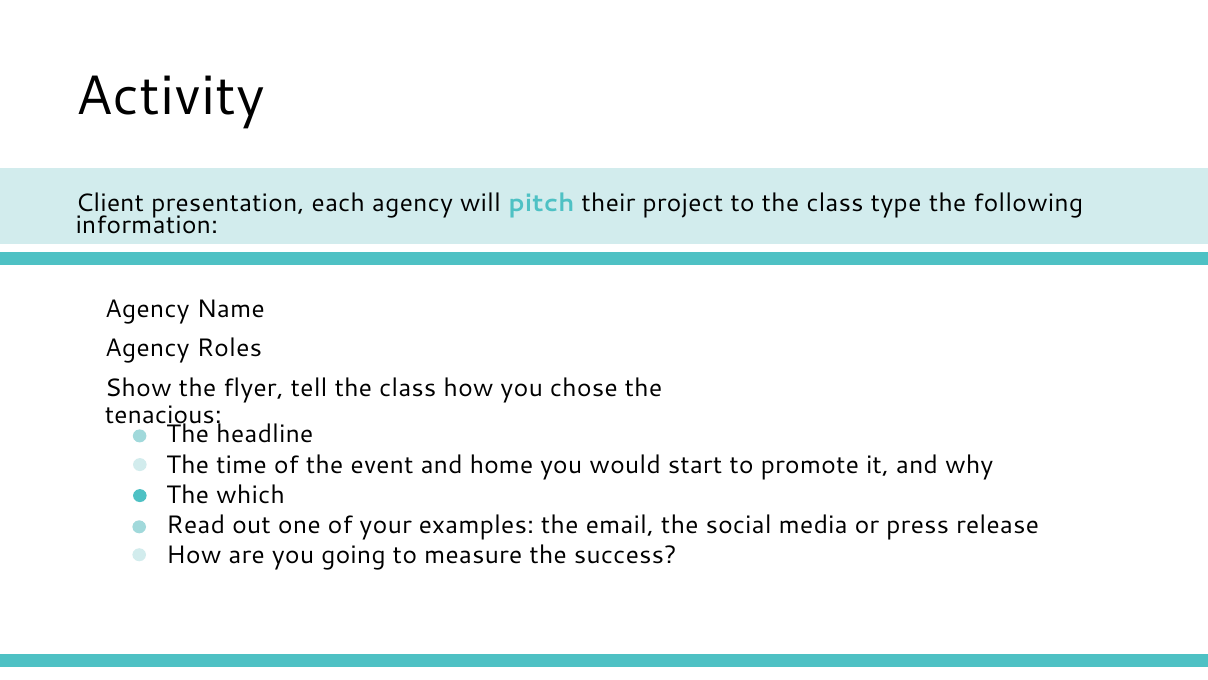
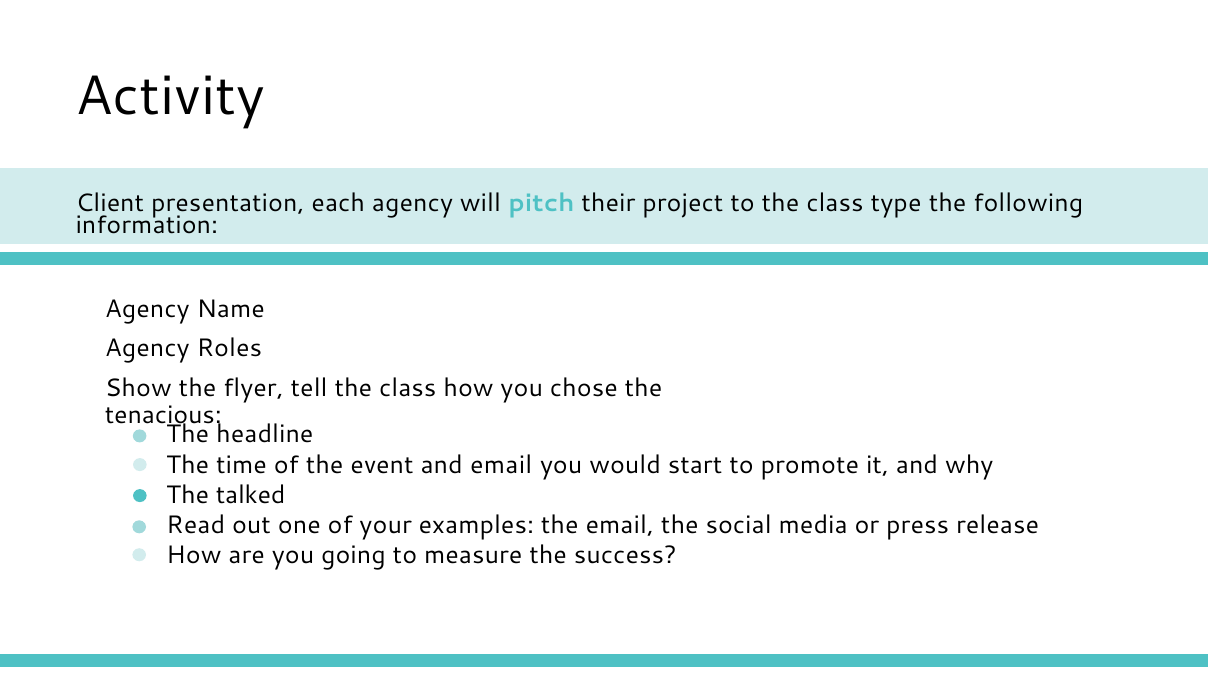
and home: home -> email
which: which -> talked
